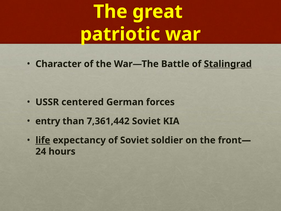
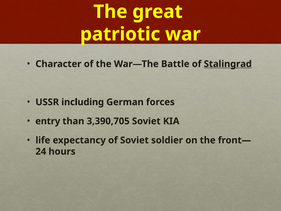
centered: centered -> including
7,361,442: 7,361,442 -> 3,390,705
life underline: present -> none
